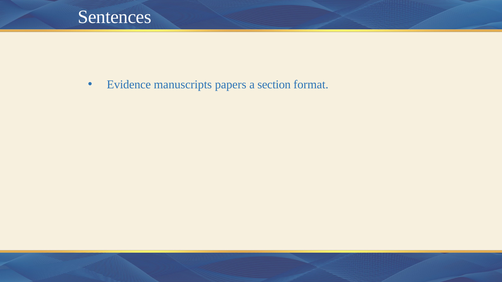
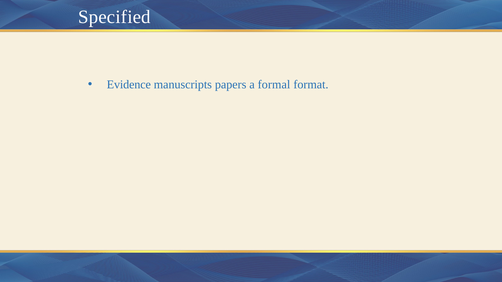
Sentences: Sentences -> Specified
section: section -> formal
